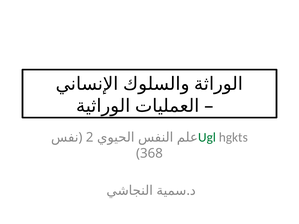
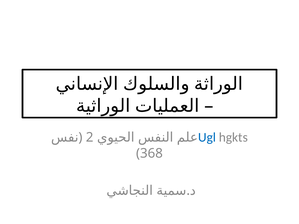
Ugl colour: green -> blue
